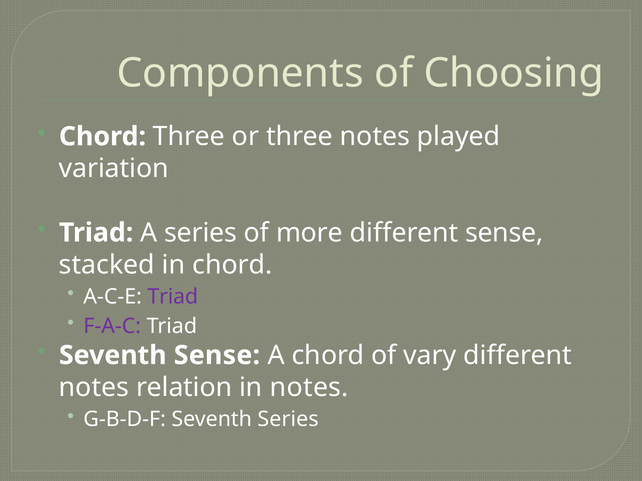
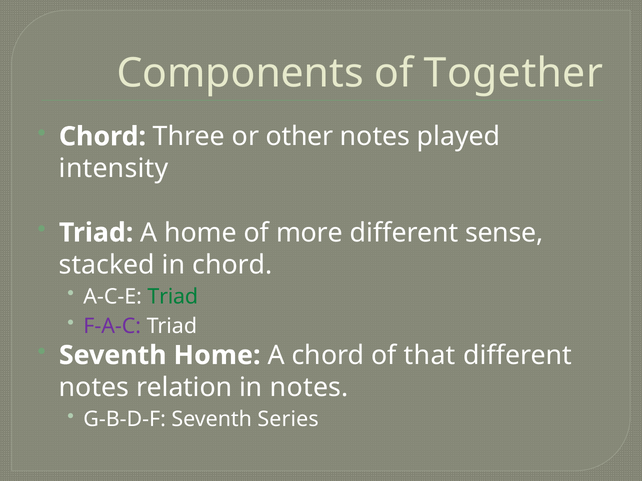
Choosing: Choosing -> Together
or three: three -> other
variation: variation -> intensity
A series: series -> home
Triad at (173, 297) colour: purple -> green
Seventh Sense: Sense -> Home
vary: vary -> that
